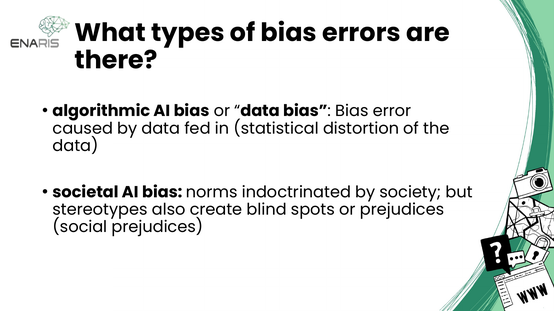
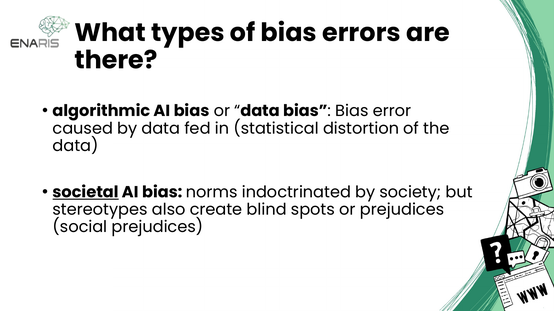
societal underline: none -> present
